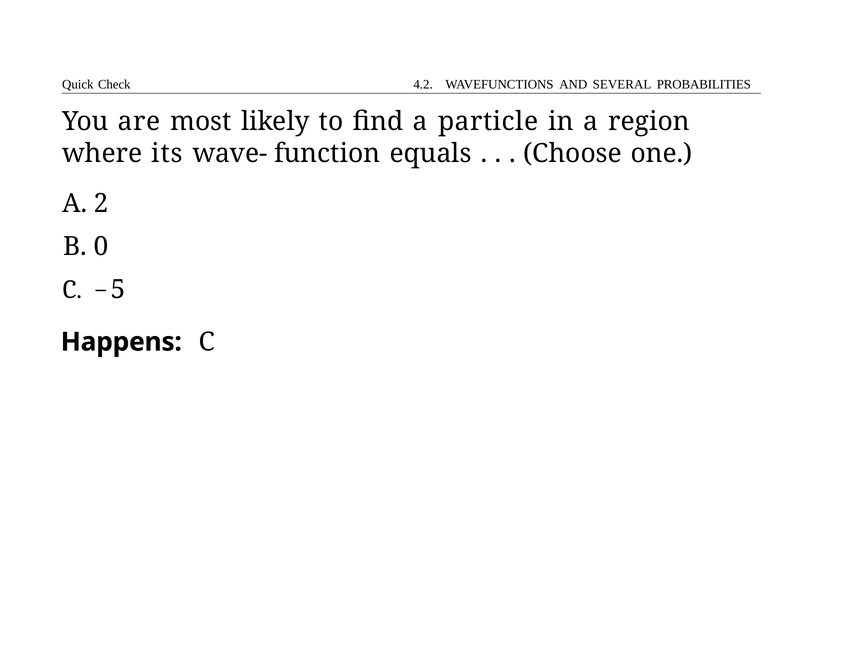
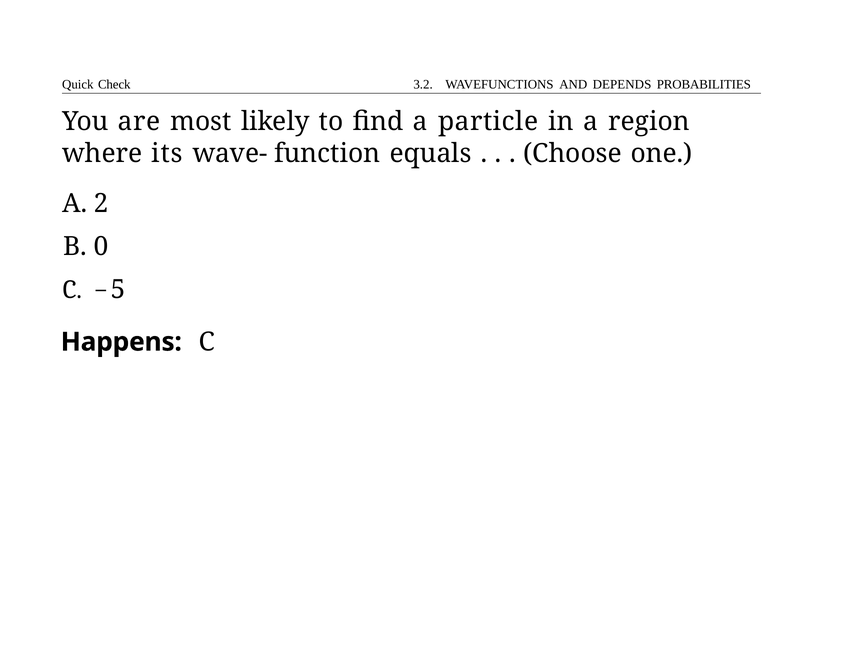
4.2: 4.2 -> 3.2
SEVERAL: SEVERAL -> DEPENDS
